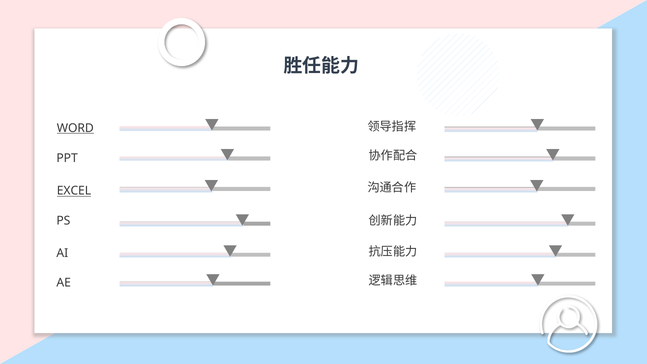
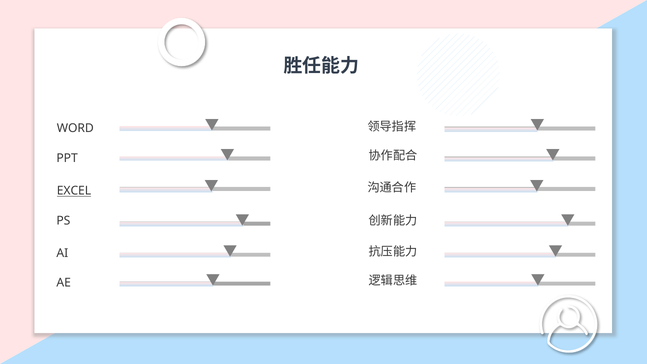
WORD underline: present -> none
